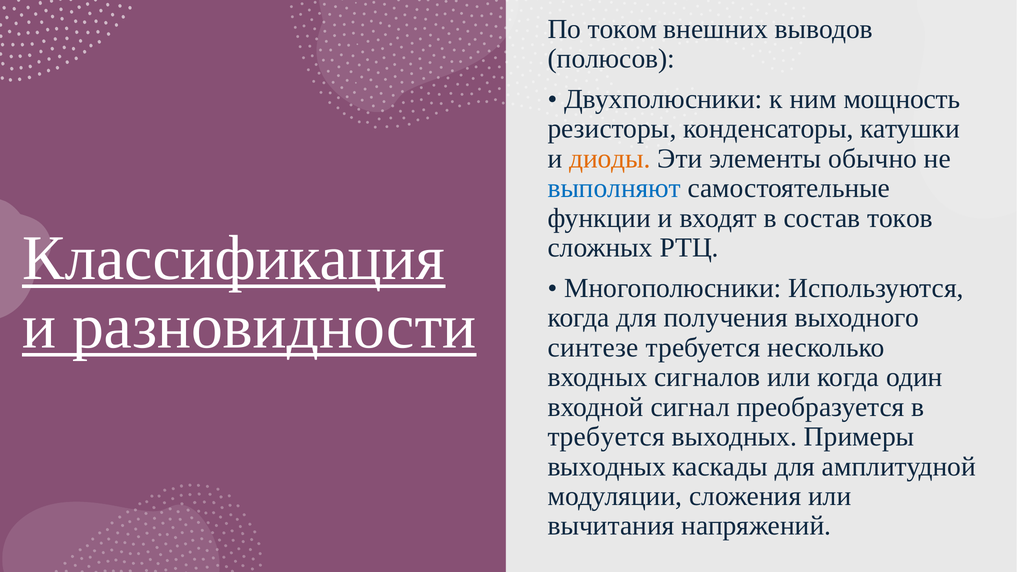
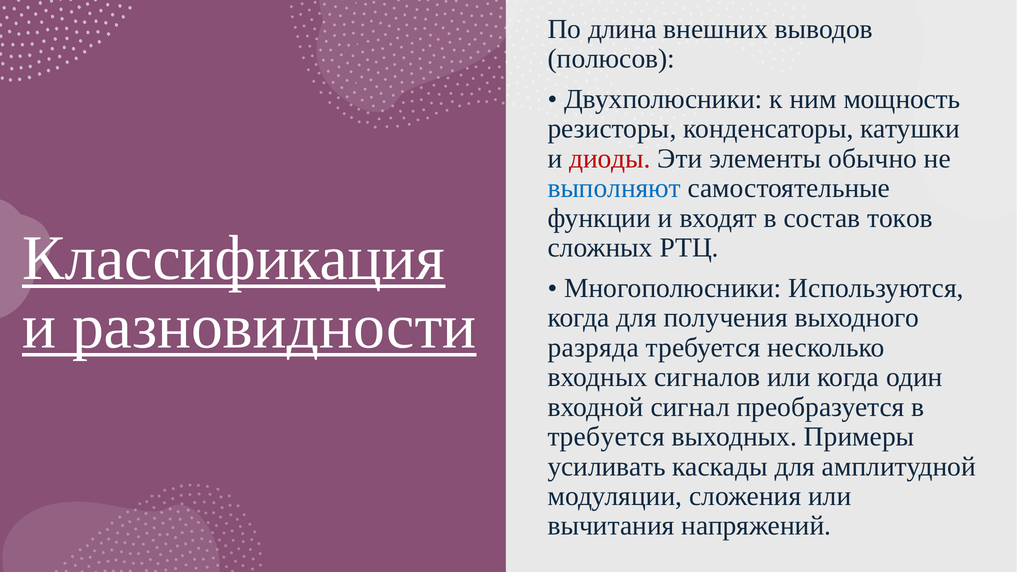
током: током -> длина
диоды colour: orange -> red
синтезе: синтезе -> разряда
выходных at (607, 466): выходных -> усиливать
